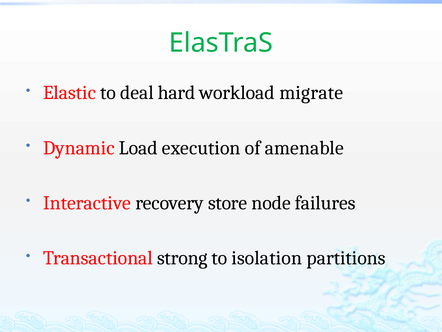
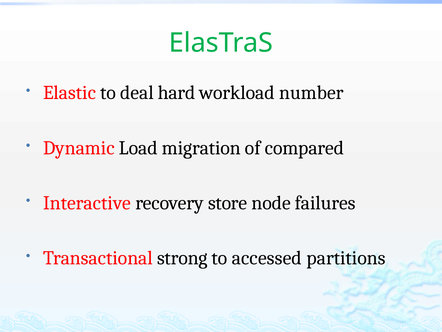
migrate: migrate -> number
execution: execution -> migration
amenable: amenable -> compared
isolation: isolation -> accessed
